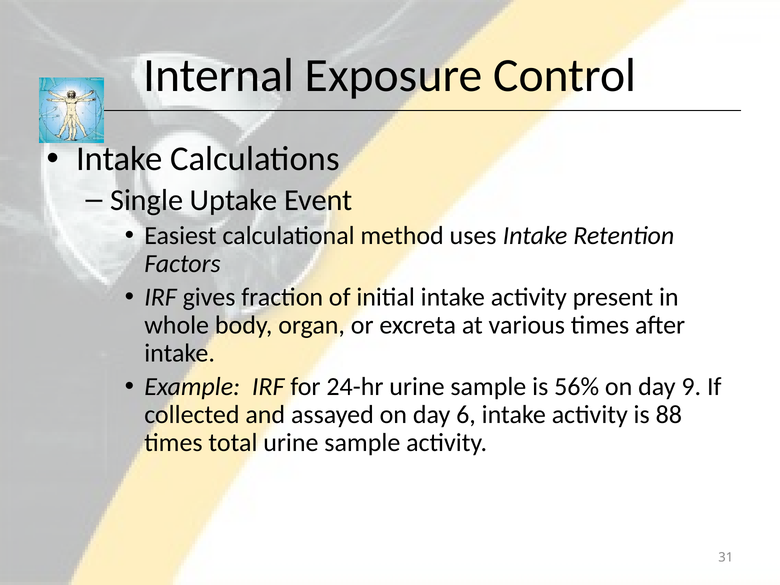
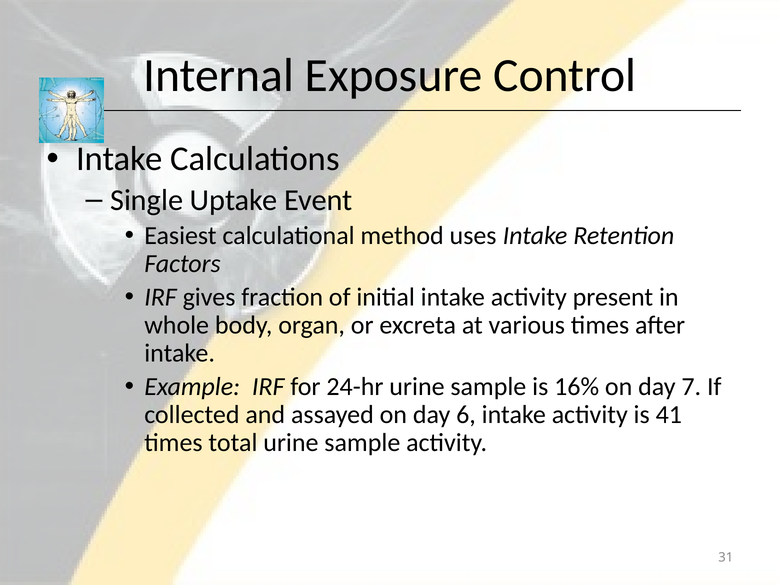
56%: 56% -> 16%
9: 9 -> 7
88: 88 -> 41
